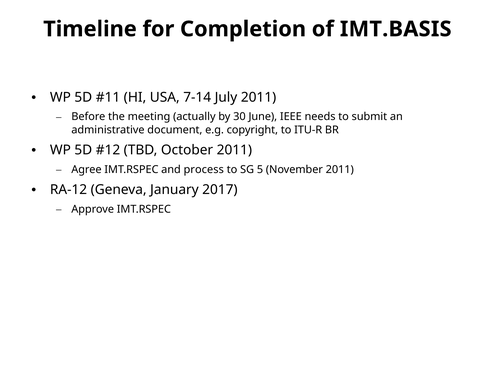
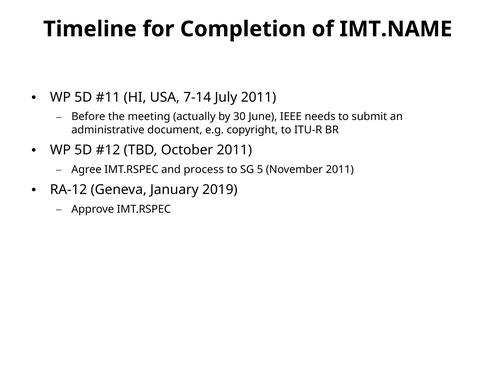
IMT.BASIS: IMT.BASIS -> IMT.NAME
2017: 2017 -> 2019
